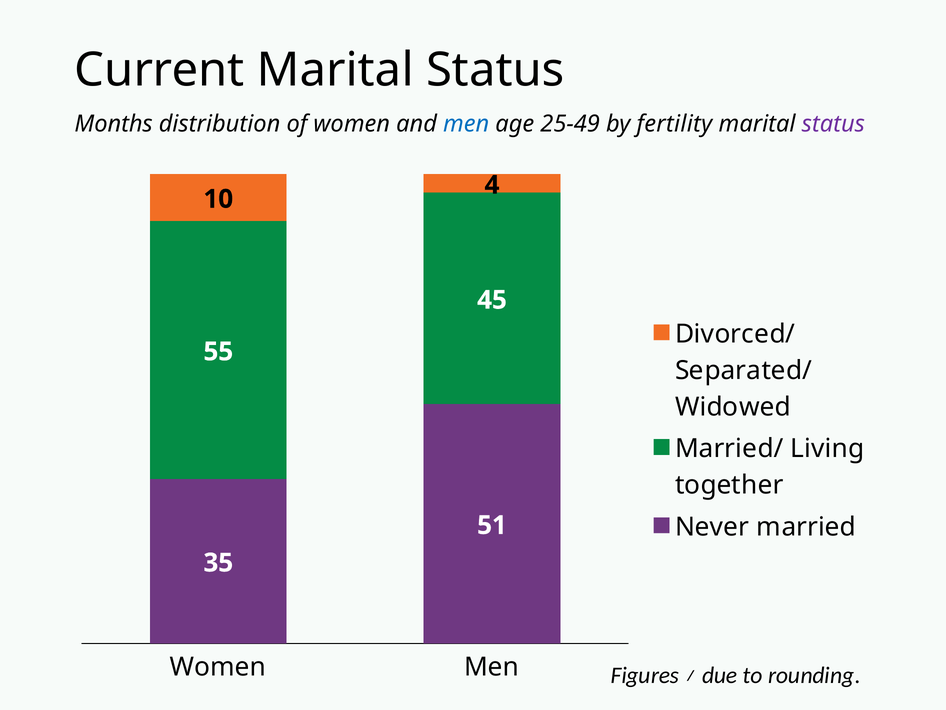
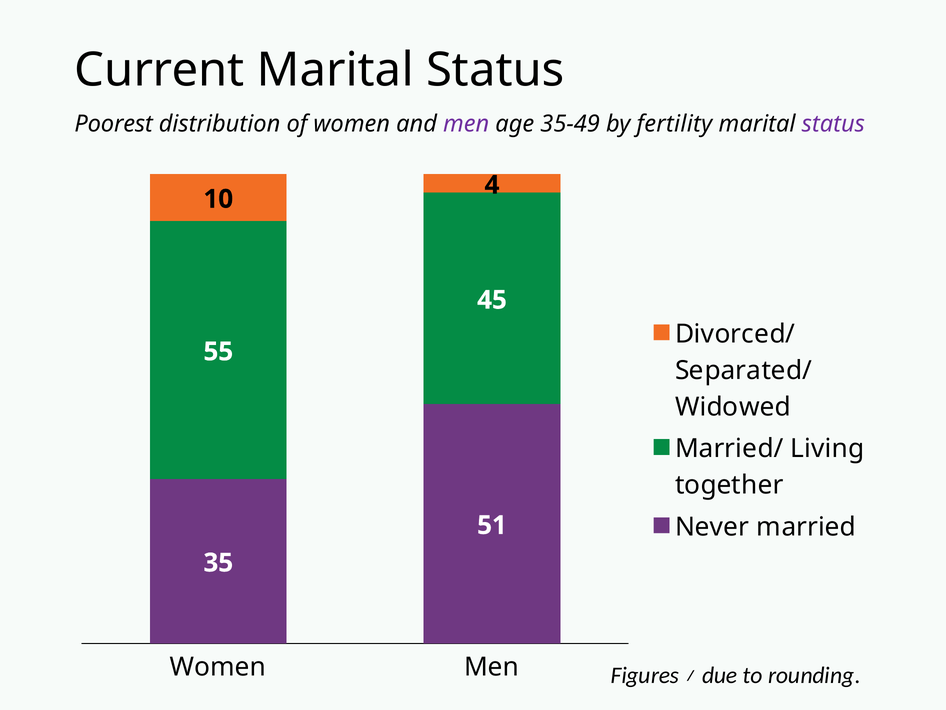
Months: Months -> Poorest
men at (466, 124) colour: blue -> purple
25-49: 25-49 -> 35-49
